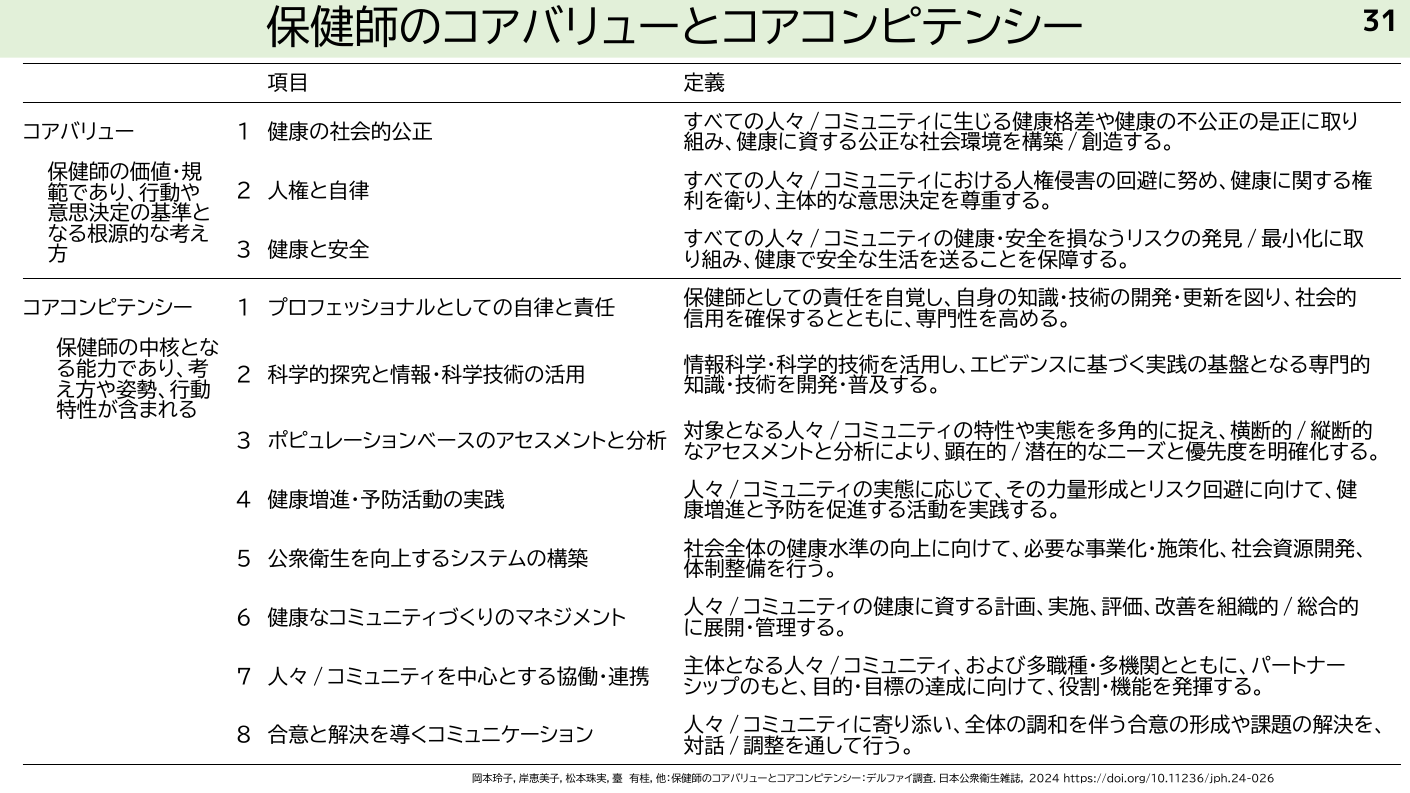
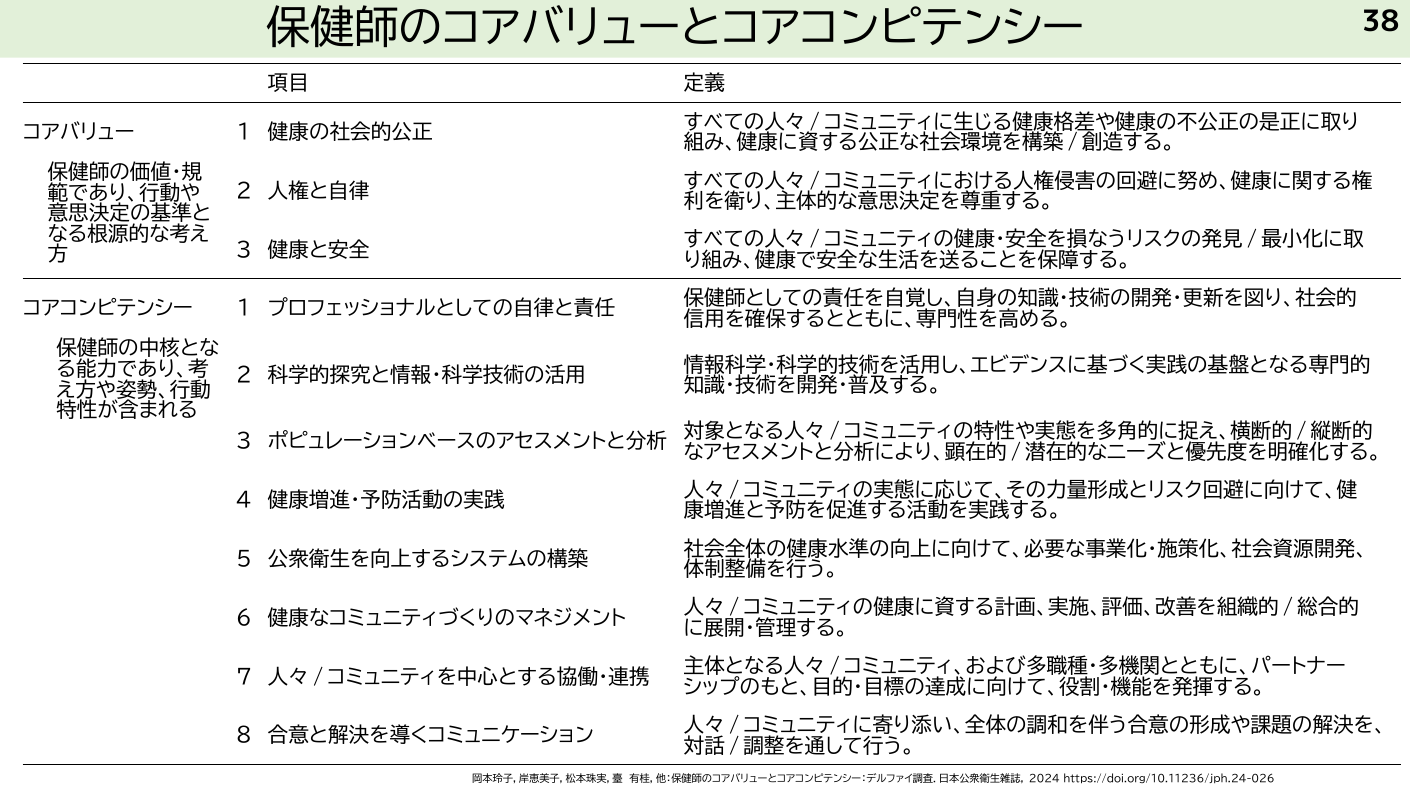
31: 31 -> 38
